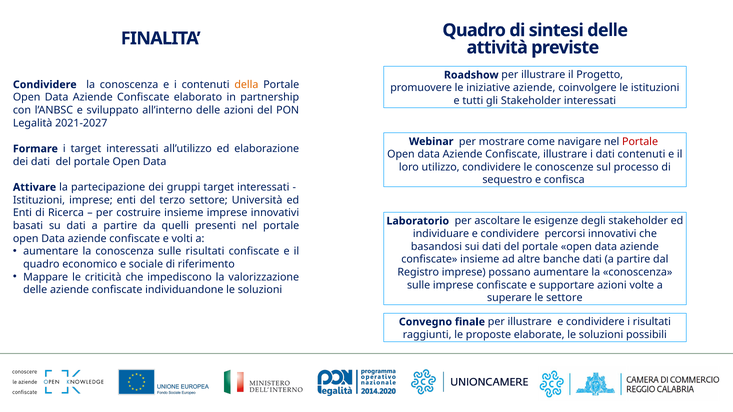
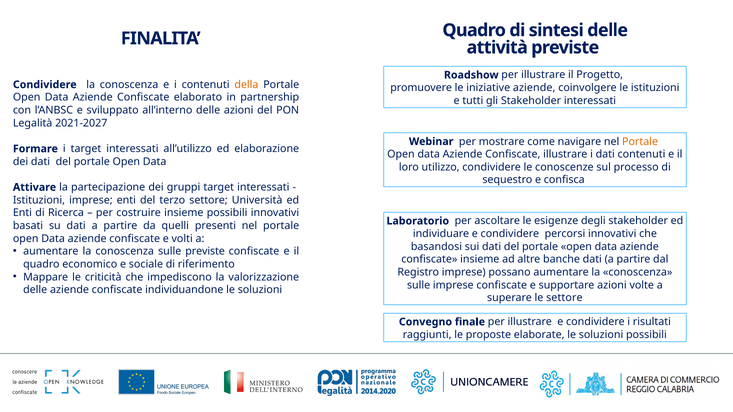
Portale at (640, 142) colour: red -> orange
insieme imprese: imprese -> possibili
sulle risultati: risultati -> previste
